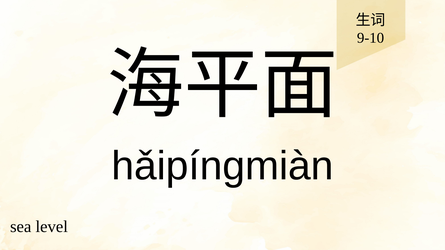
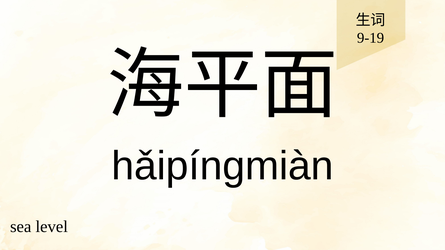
9-10: 9-10 -> 9-19
